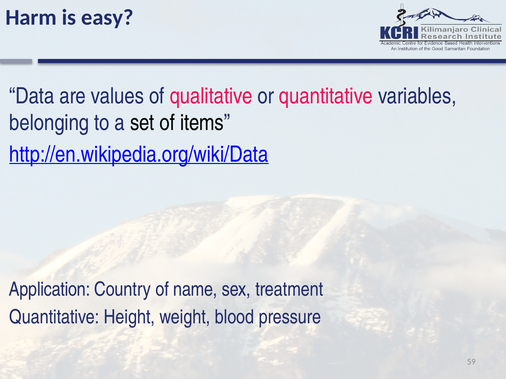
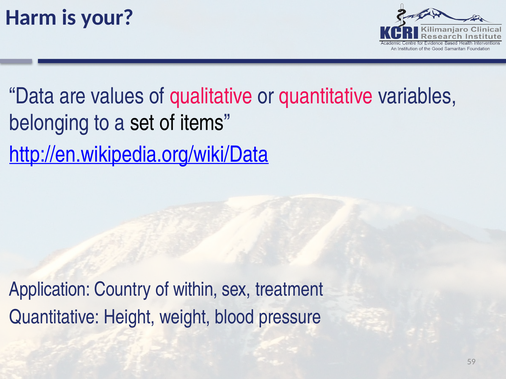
easy: easy -> your
name: name -> within
